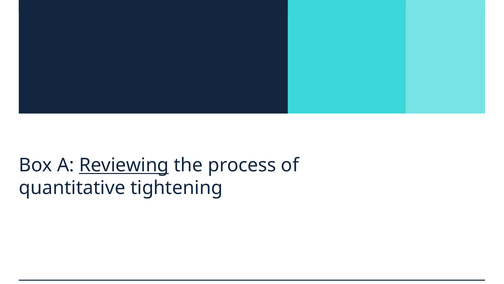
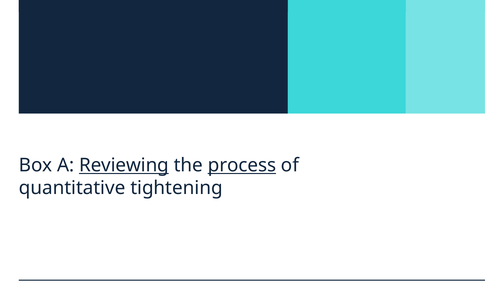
process underline: none -> present
